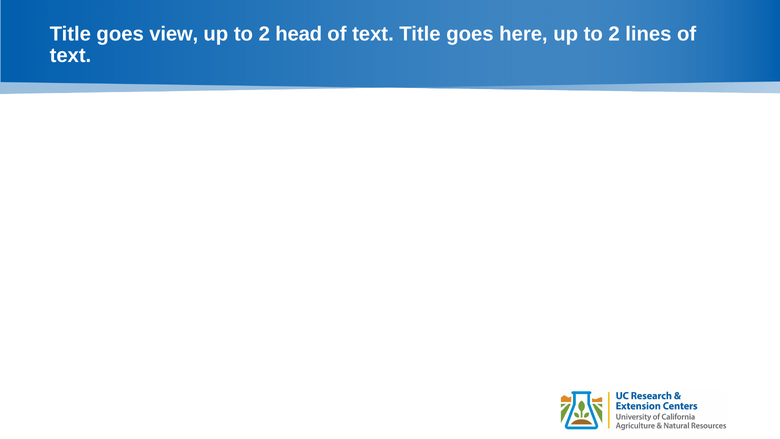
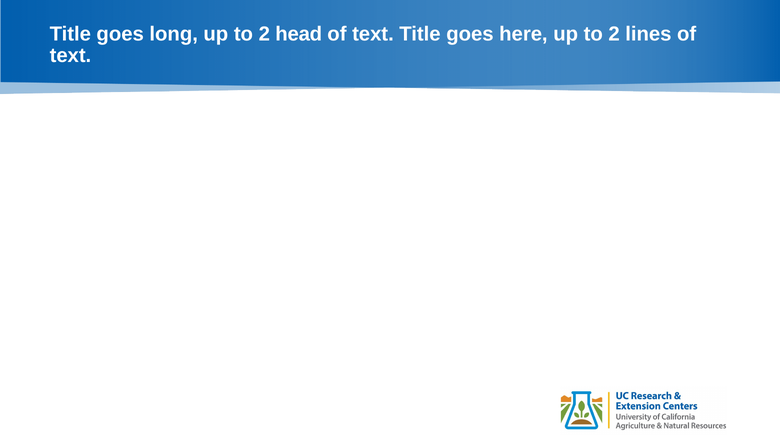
view: view -> long
